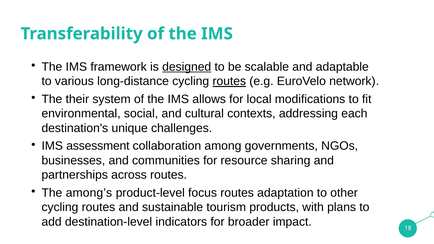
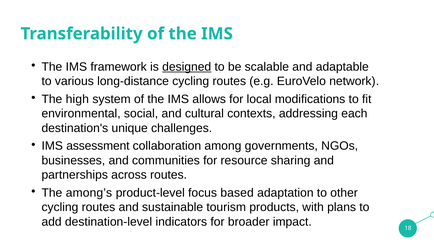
routes at (229, 81) underline: present -> none
their: their -> high
focus routes: routes -> based
